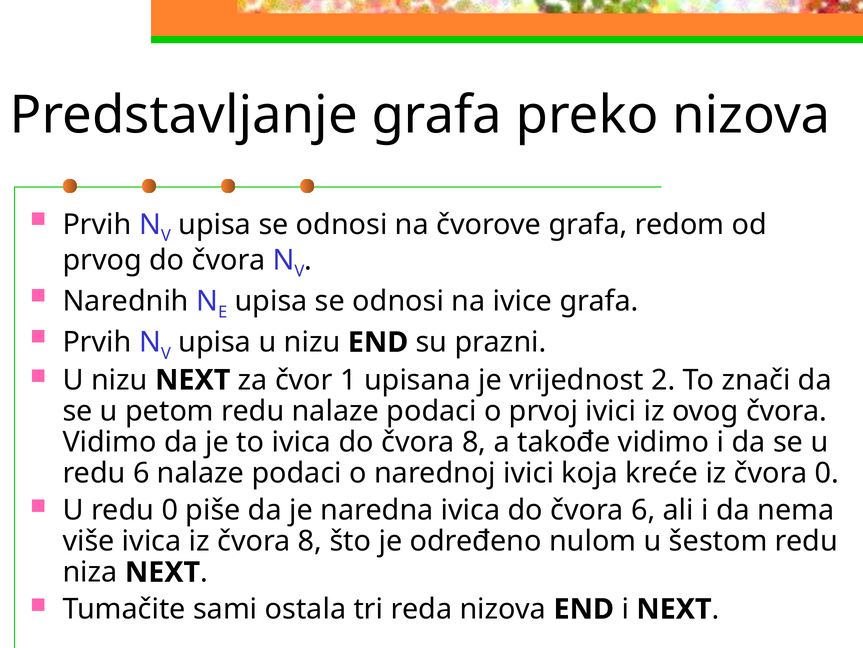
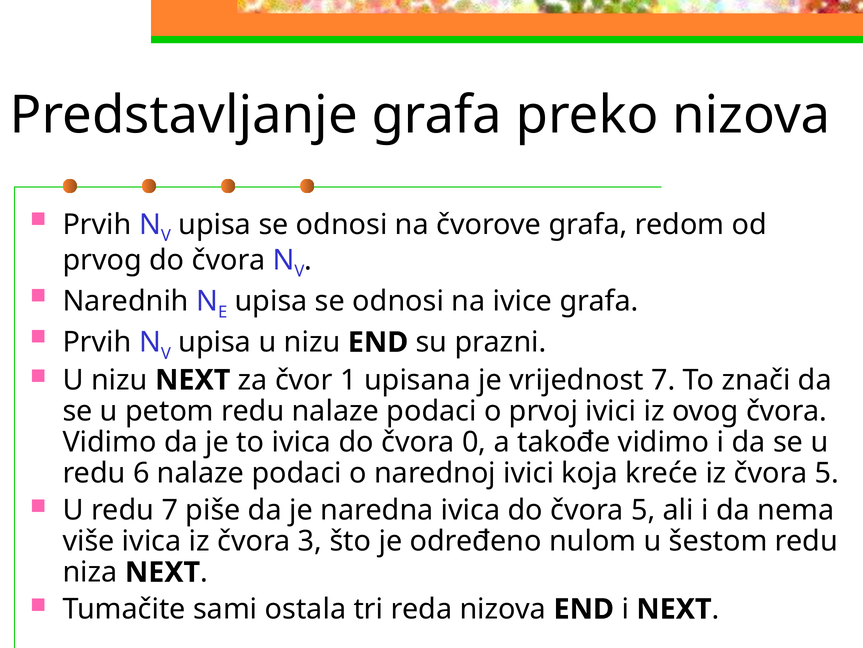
vrijednost 2: 2 -> 7
do čvora 8: 8 -> 0
iz čvora 0: 0 -> 5
redu 0: 0 -> 7
do čvora 6: 6 -> 5
iz čvora 8: 8 -> 3
